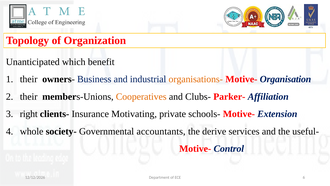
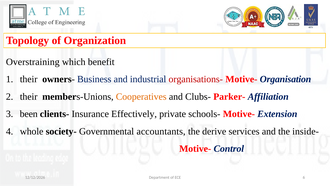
Unanticipated: Unanticipated -> Overstraining
organisations- colour: orange -> red
right: right -> been
Motivating: Motivating -> Effectively
useful-: useful- -> inside-
